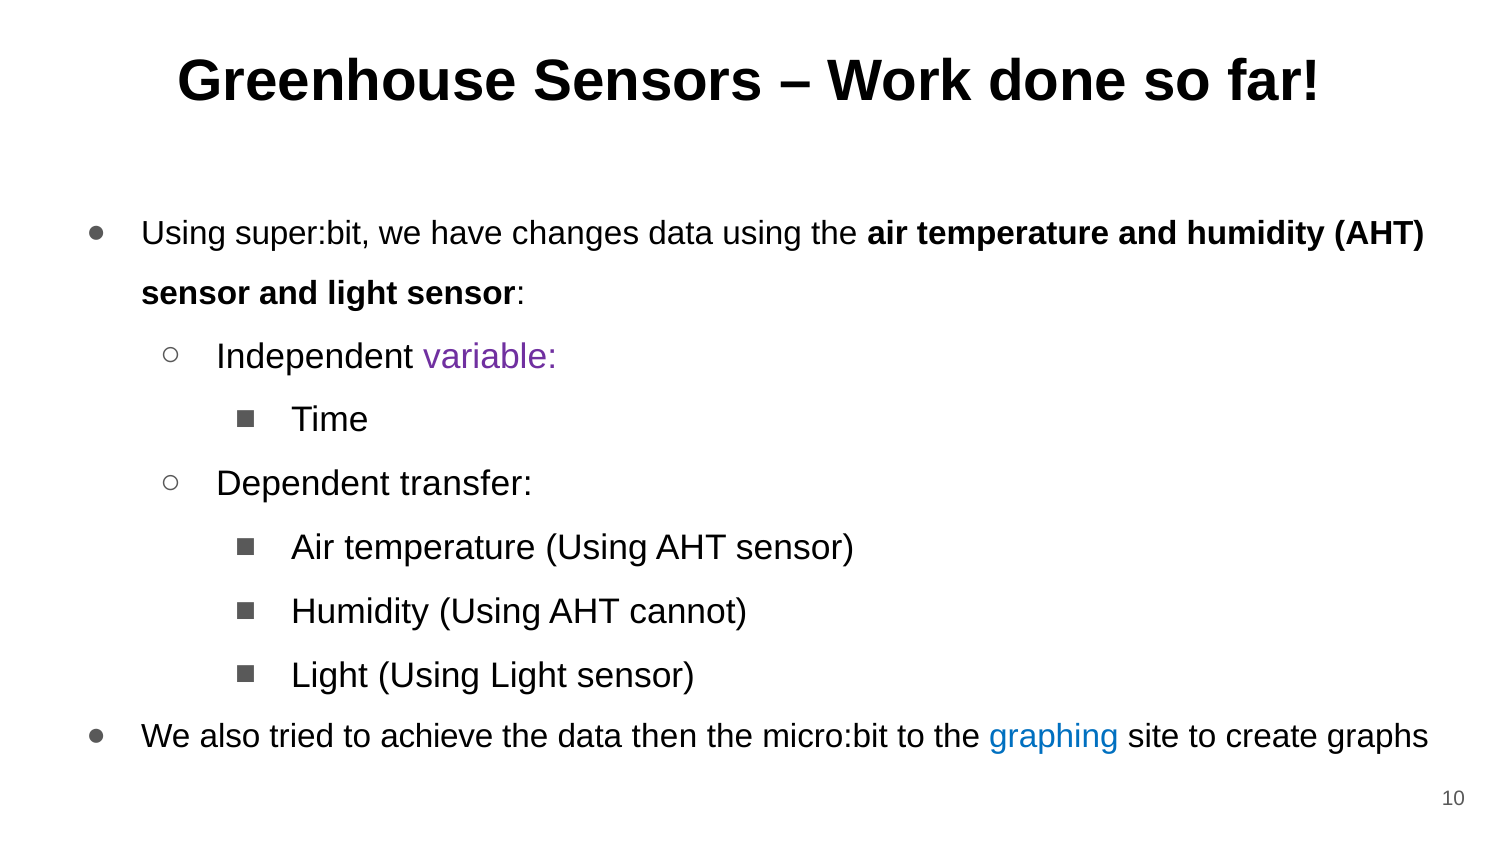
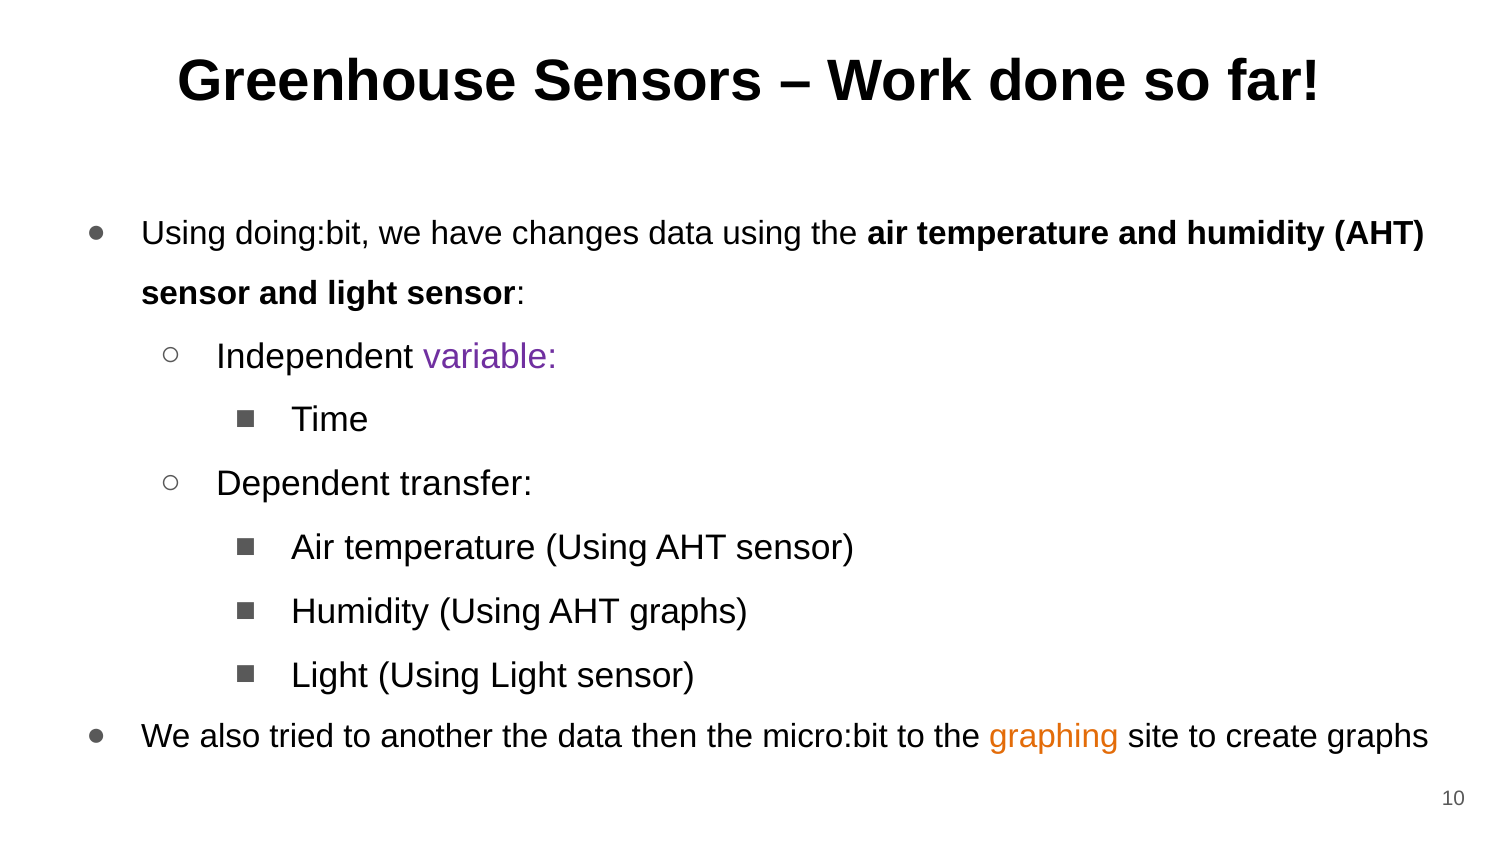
super:bit: super:bit -> doing:bit
AHT cannot: cannot -> graphs
achieve: achieve -> another
graphing colour: blue -> orange
